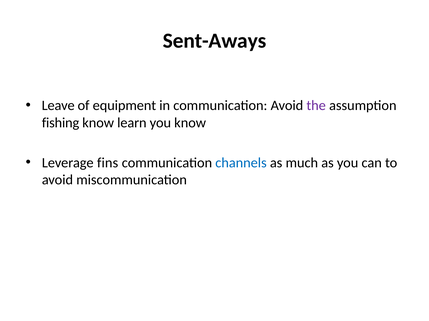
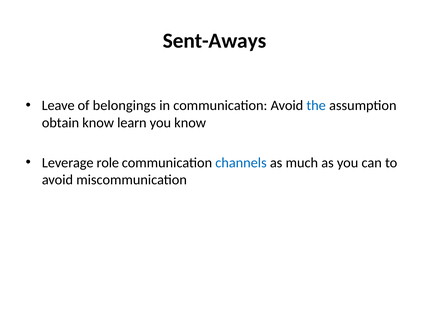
equipment: equipment -> belongings
the colour: purple -> blue
fishing: fishing -> obtain
fins: fins -> role
